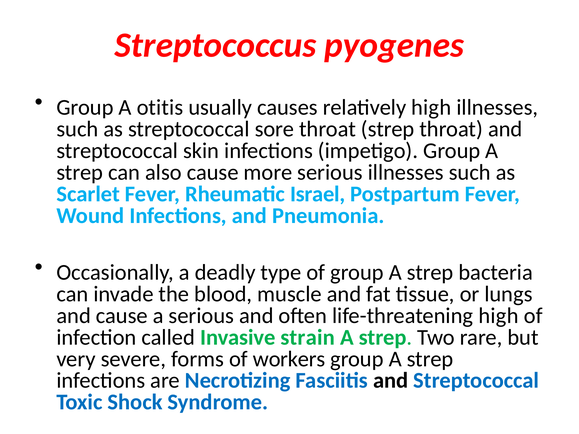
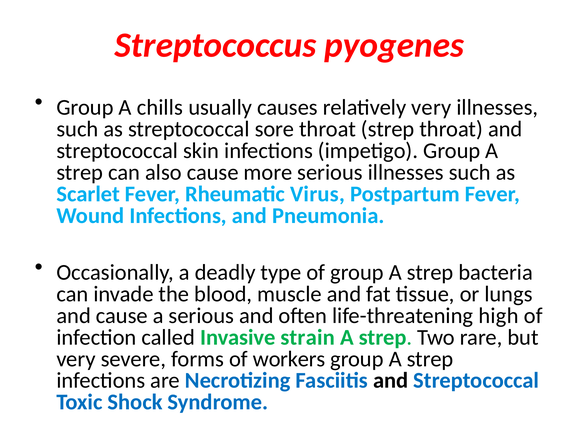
otitis: otitis -> chills
relatively high: high -> very
Israel: Israel -> Virus
